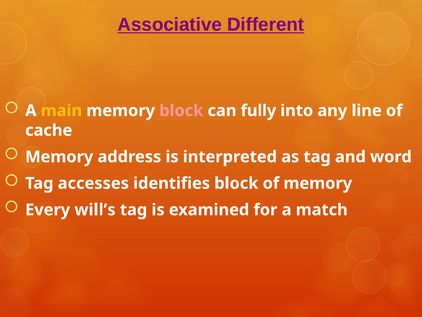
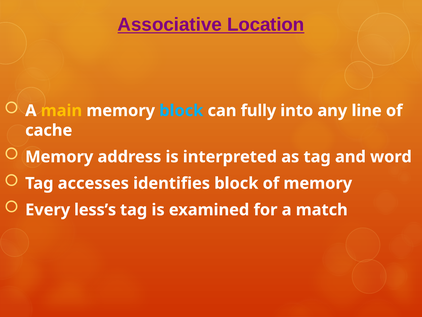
Different: Different -> Location
block at (181, 111) colour: pink -> light blue
will’s: will’s -> less’s
